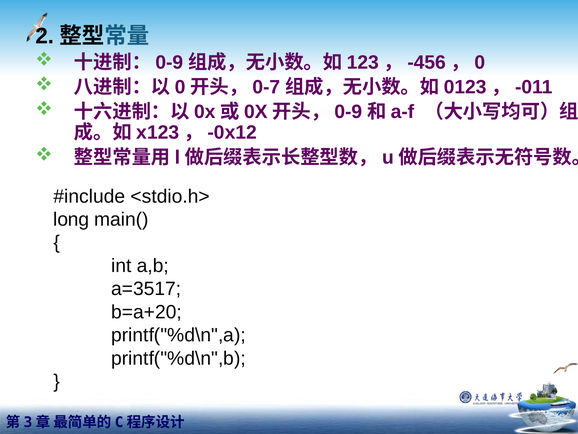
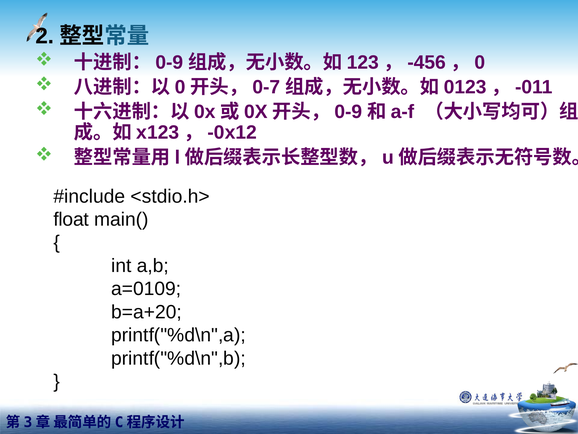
long: long -> float
a=3517: a=3517 -> a=0109
